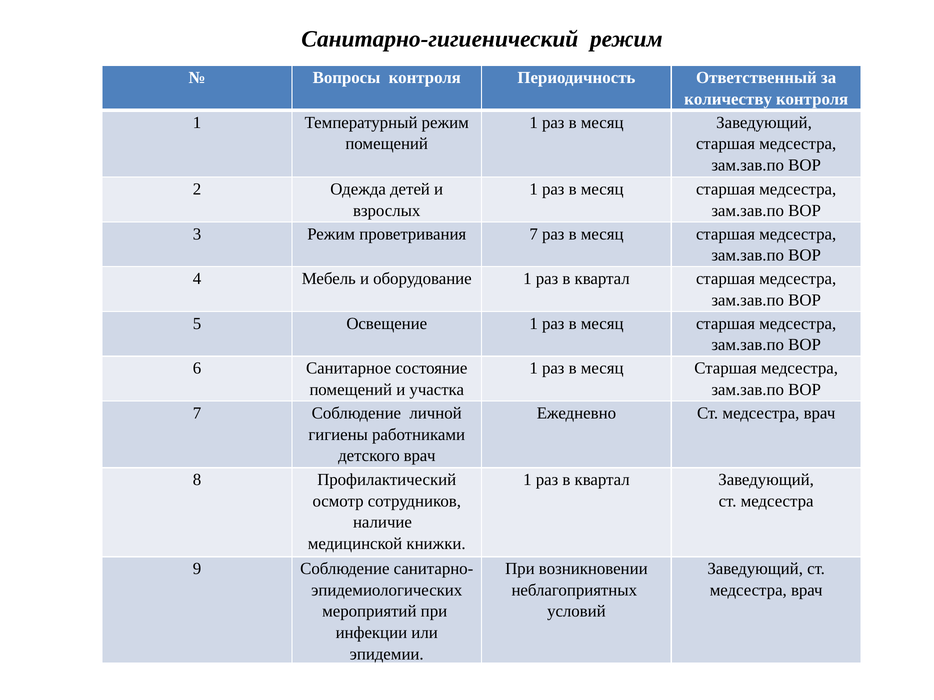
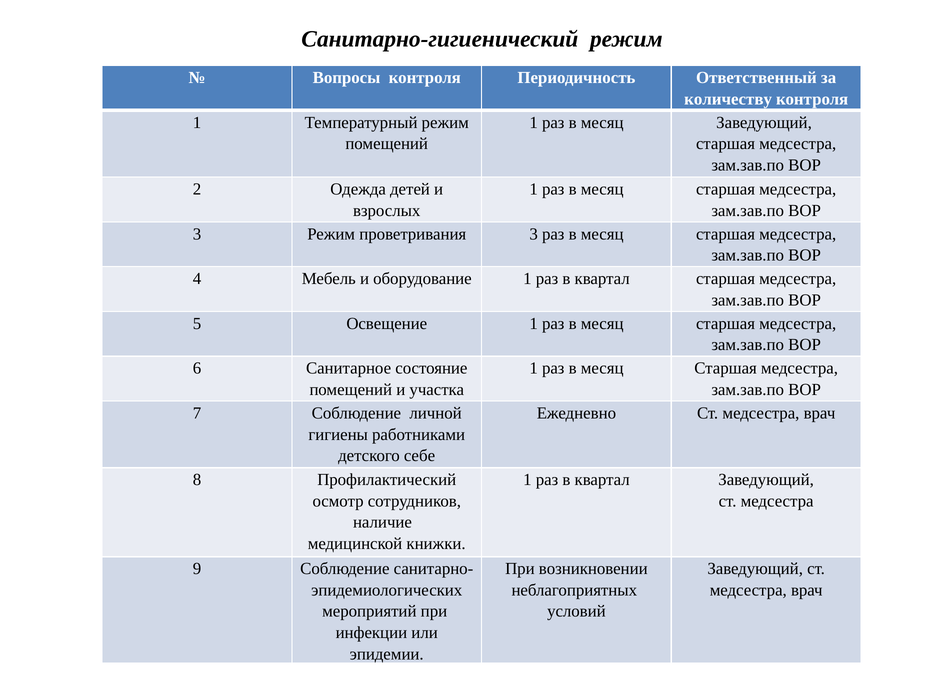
проветривания 7: 7 -> 3
детского врач: врач -> себе
